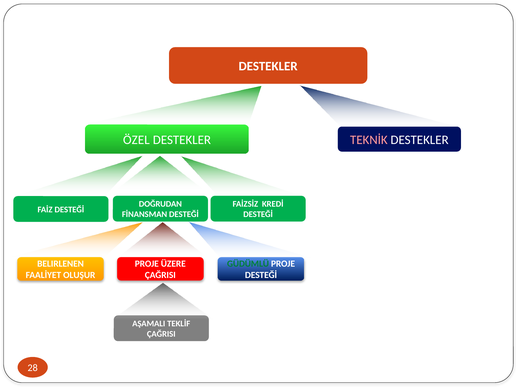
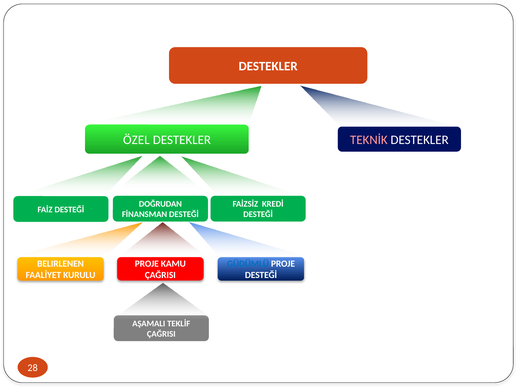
ÜZERE: ÜZERE -> KAMU
GÜDÜMLÜ colour: green -> blue
OLUŞUR: OLUŞUR -> KURULU
